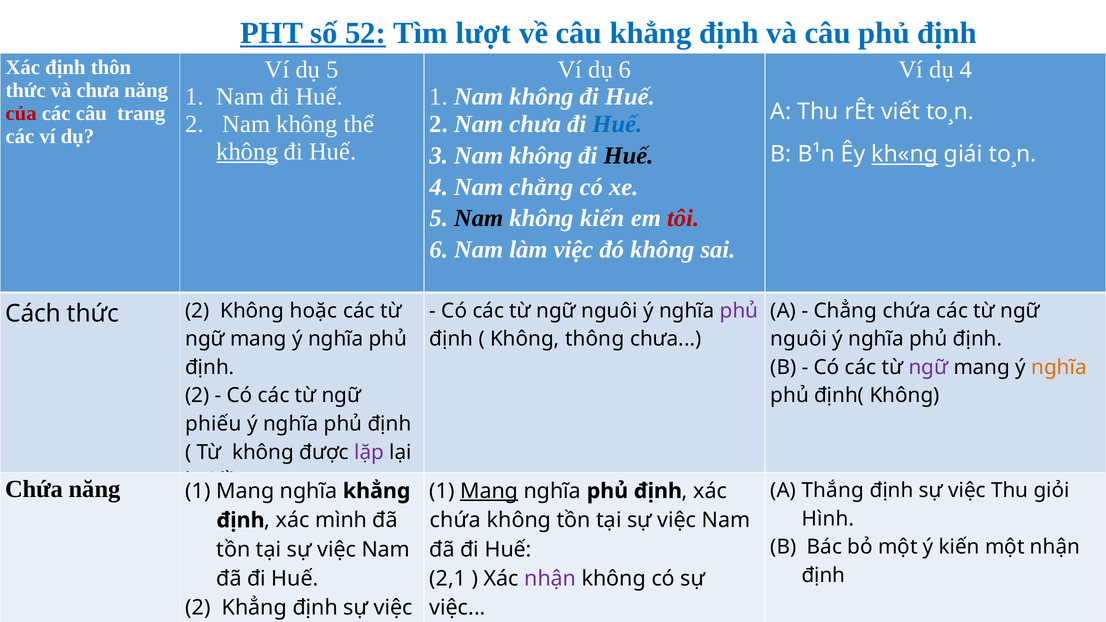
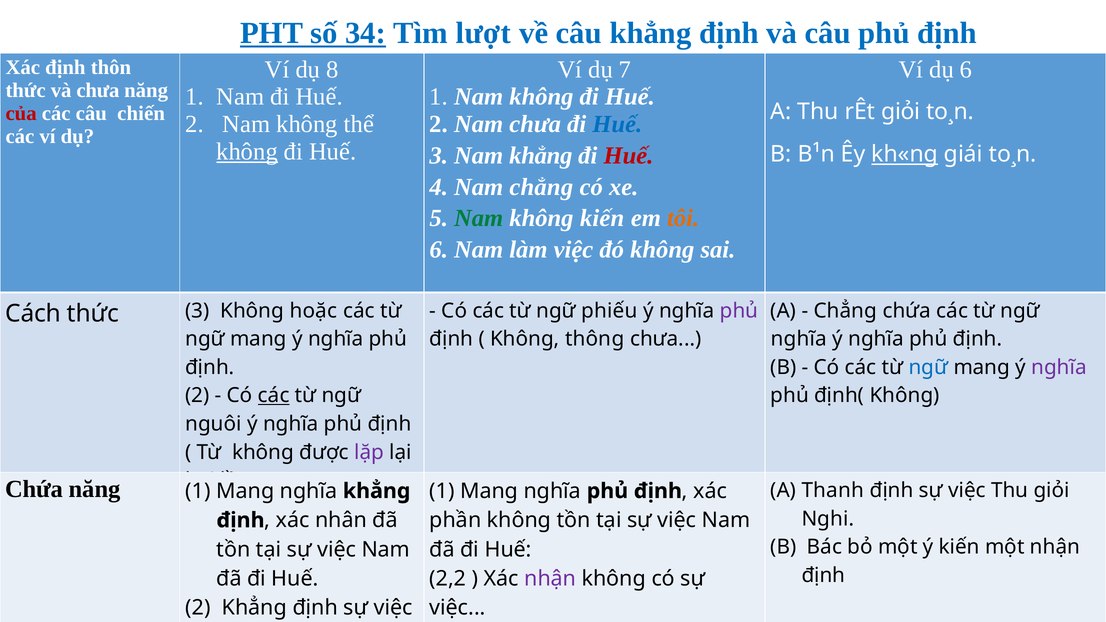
52: 52 -> 34
dụ 5: 5 -> 8
dụ 6: 6 -> 7
dụ 4: 4 -> 6
trang: trang -> chiến
rÊt viết: viết -> giỏi
3 Nam không: không -> khẳng
Huế at (628, 156) colour: black -> red
Nam at (479, 218) colour: black -> green
tôi colour: red -> orange
nguôi at (610, 311): nguôi -> phiếu
thức 2: 2 -> 3
nguôi at (799, 339): nguôi -> nghĩa
ngữ at (928, 367) colour: purple -> blue
nghĩa at (1059, 367) colour: orange -> purple
các at (274, 396) underline: none -> present
phiếu: phiếu -> nguôi
Thắng: Thắng -> Thanh
Mang at (489, 491) underline: present -> none
Hình: Hình -> Nghi
chứa at (455, 520): chứa -> phần
mình: mình -> nhân
2,1: 2,1 -> 2,2
